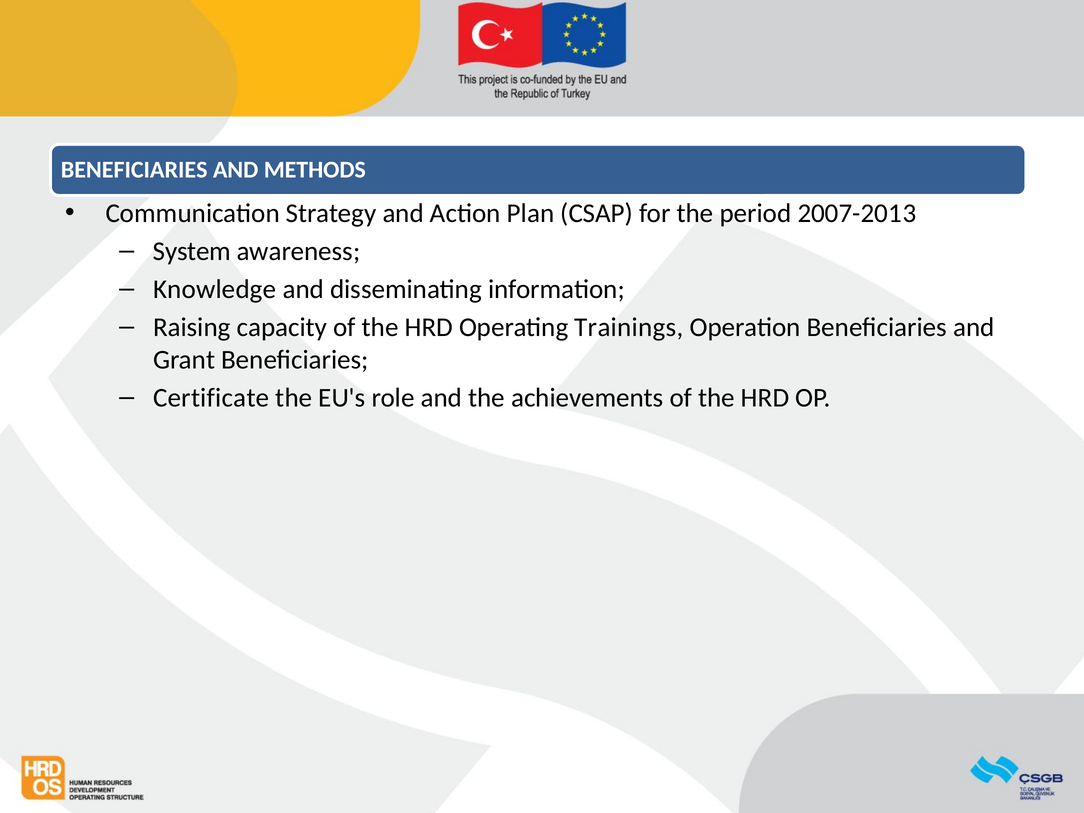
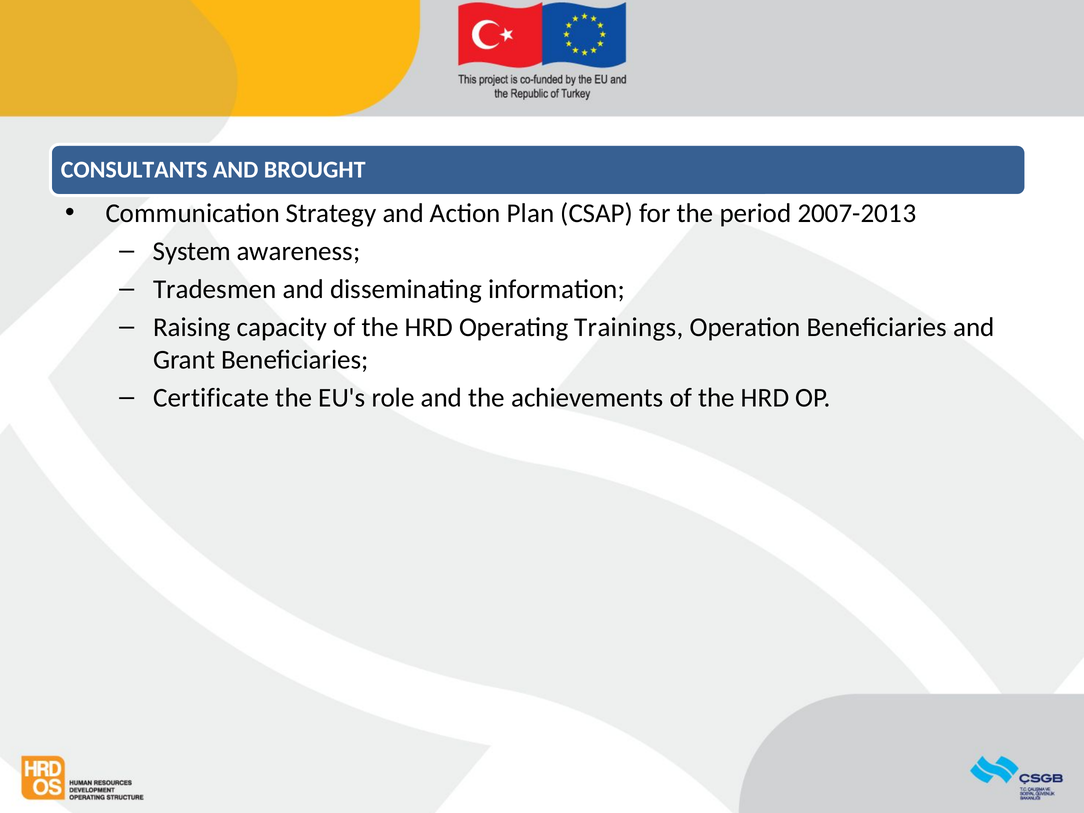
BENEFICIARIES at (134, 170): BENEFICIARIES -> CONSULTANTS
METHODS: METHODS -> BROUGHT
Knowledge: Knowledge -> Tradesmen
